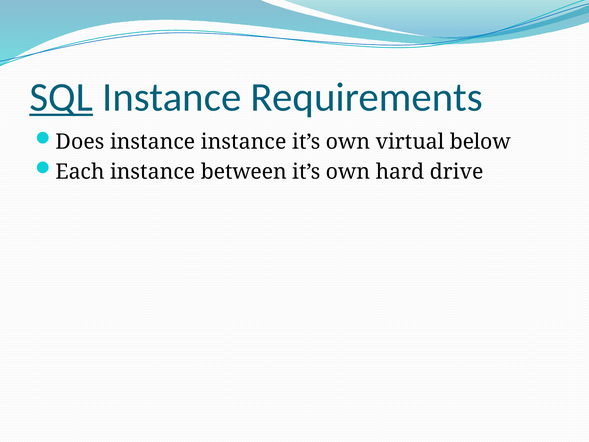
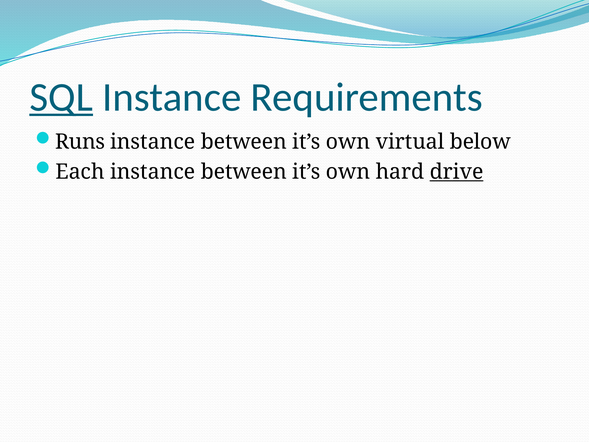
Does: Does -> Runs
instance at (244, 142): instance -> between
drive underline: none -> present
